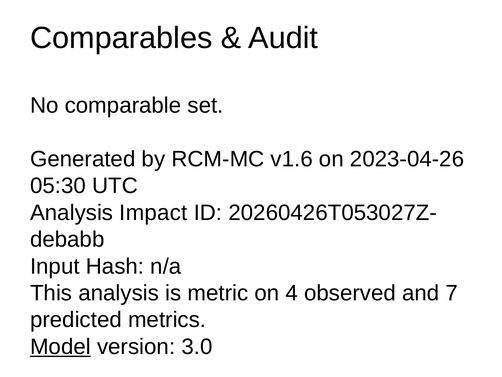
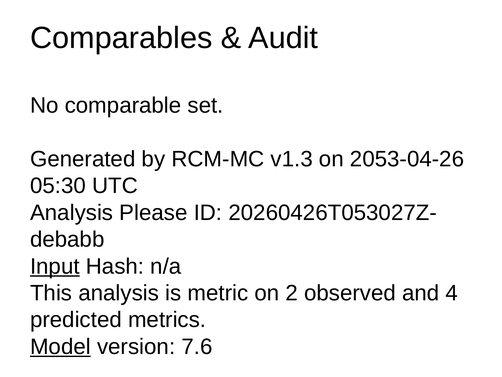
v1.6: v1.6 -> v1.3
2023-04-26: 2023-04-26 -> 2053-04-26
Impact: Impact -> Please
Input underline: none -> present
4: 4 -> 2
7: 7 -> 4
3.0: 3.0 -> 7.6
